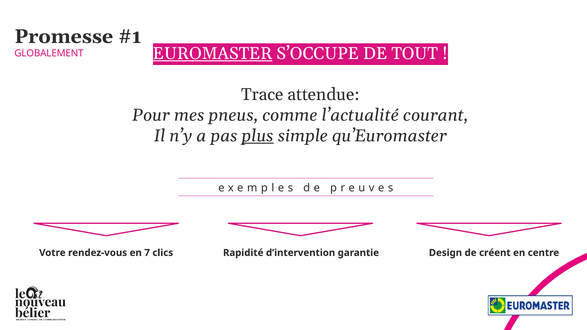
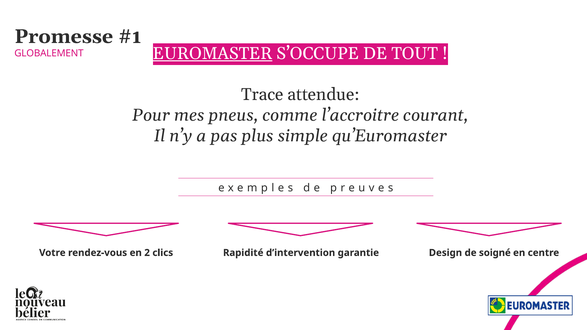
l’actualité: l’actualité -> l’accroitre
plus underline: present -> none
7: 7 -> 2
créent: créent -> soigné
